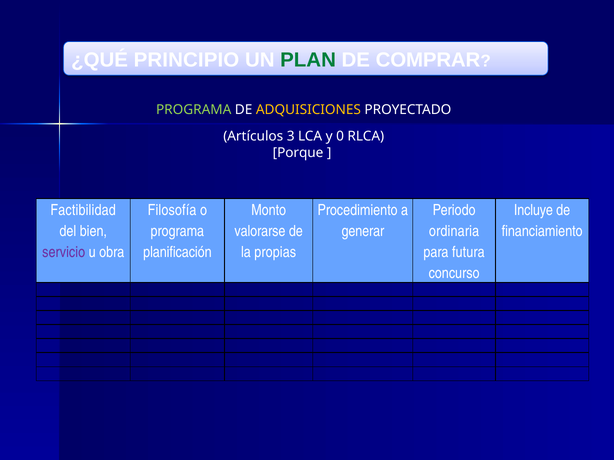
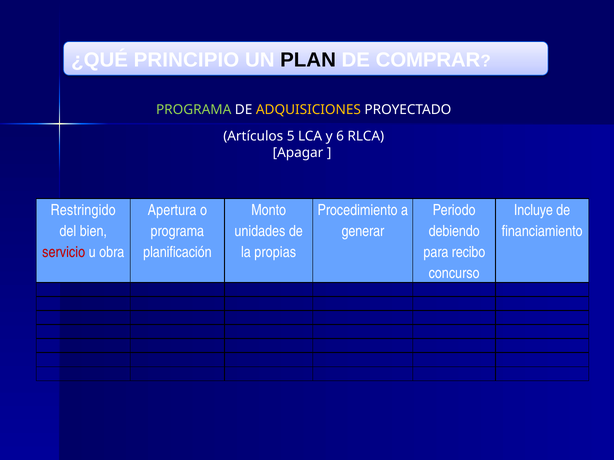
PLAN colour: green -> black
3: 3 -> 5
0: 0 -> 6
Porque: Porque -> Apagar
Factibilidad: Factibilidad -> Restringido
Filosofía: Filosofía -> Apertura
valorarse: valorarse -> unidades
ordinaria: ordinaria -> debiendo
servicio colour: purple -> red
futura: futura -> recibo
